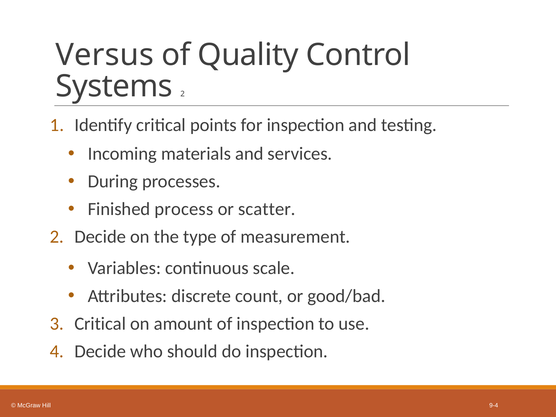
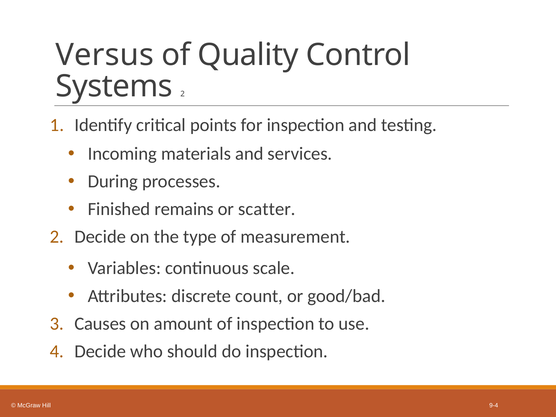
process: process -> remains
Critical at (100, 324): Critical -> Causes
